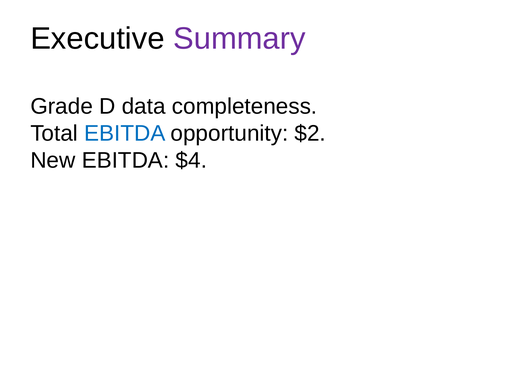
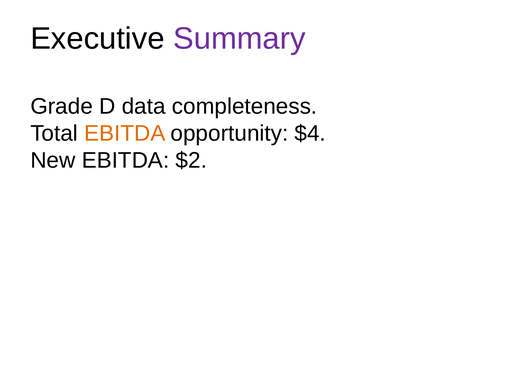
EBITDA at (125, 133) colour: blue -> orange
$2: $2 -> $4
$4: $4 -> $2
